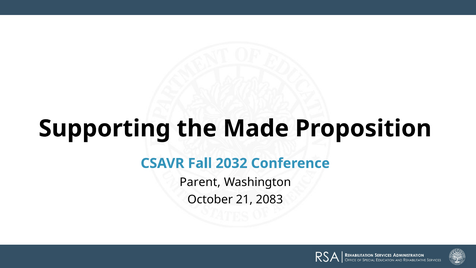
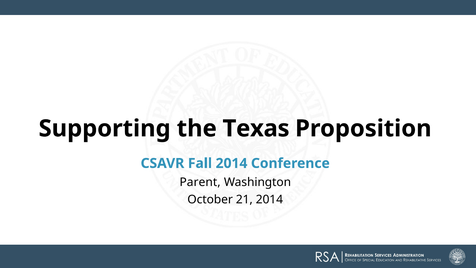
Made: Made -> Texas
Fall 2032: 2032 -> 2014
21 2083: 2083 -> 2014
